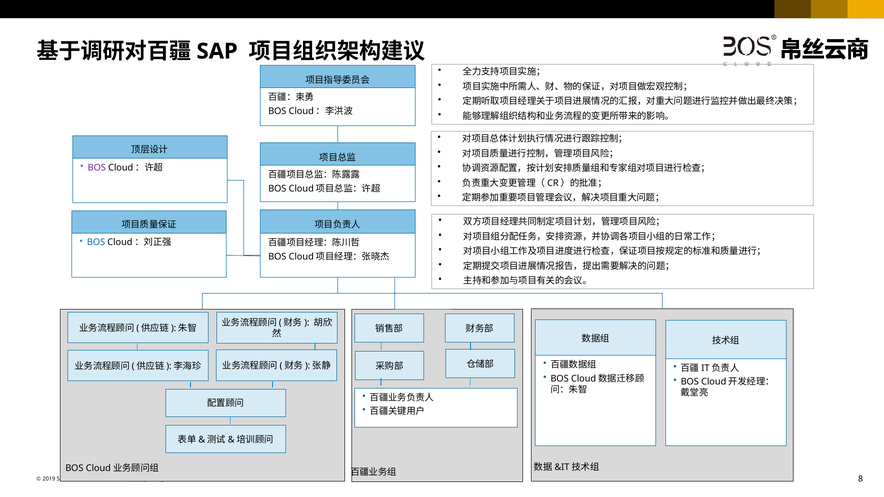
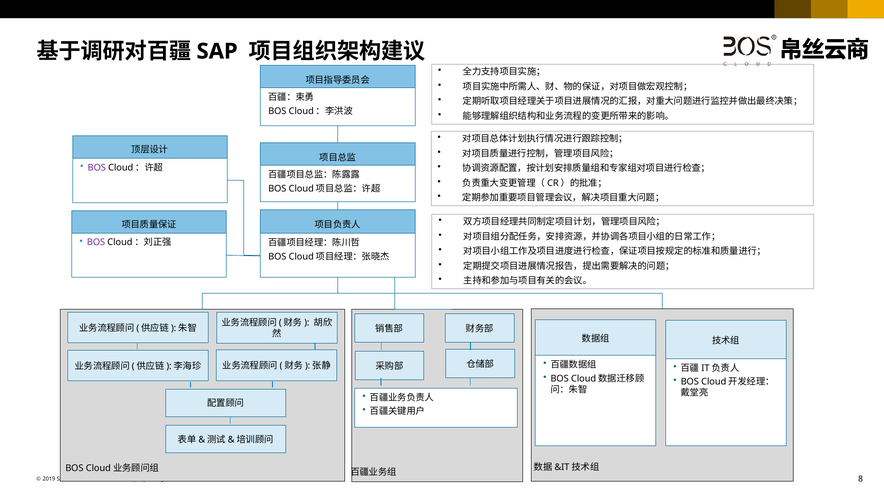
BOS at (96, 243) colour: blue -> purple
